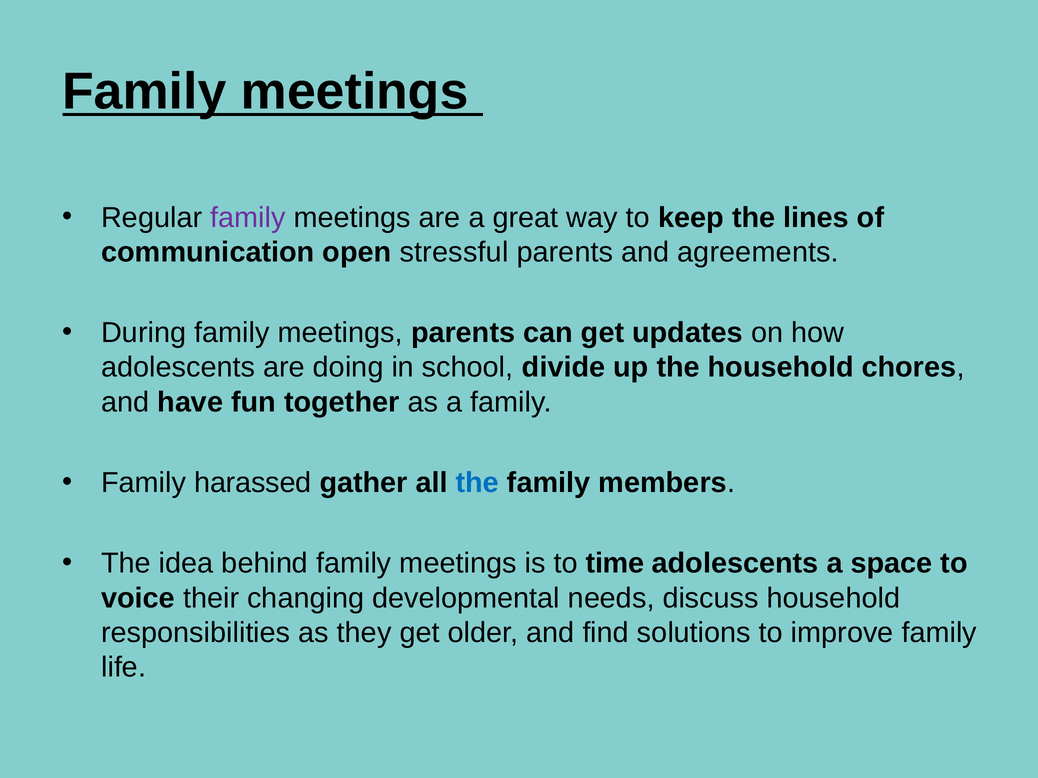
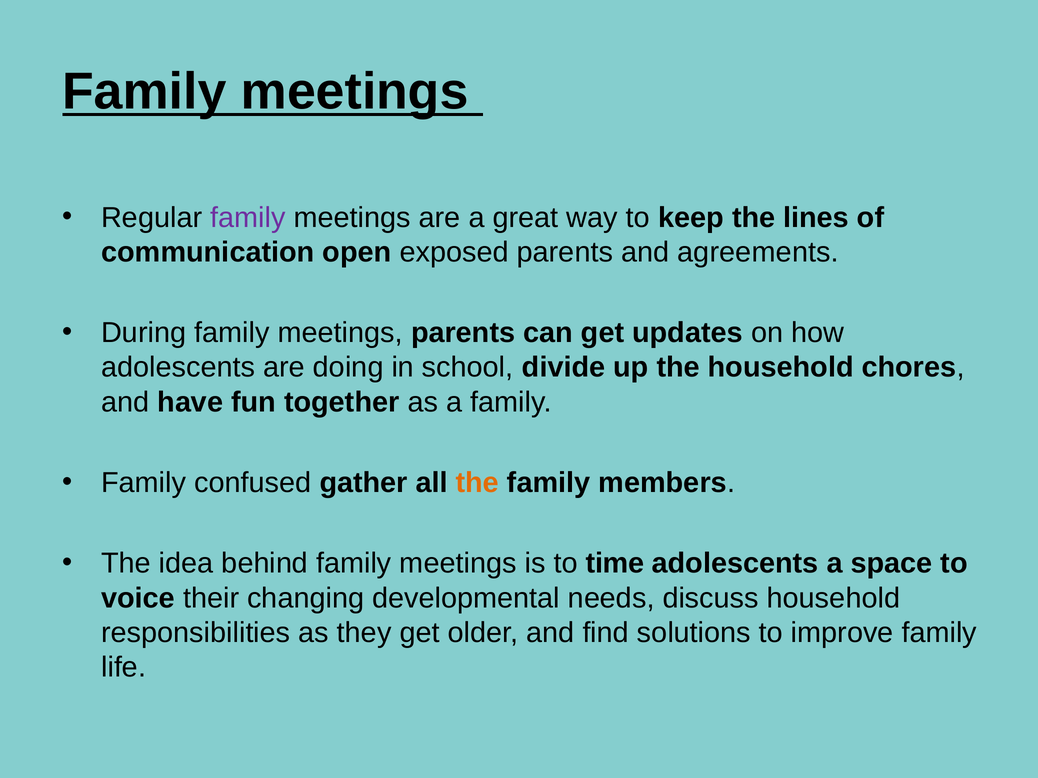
stressful: stressful -> exposed
harassed: harassed -> confused
the at (477, 483) colour: blue -> orange
